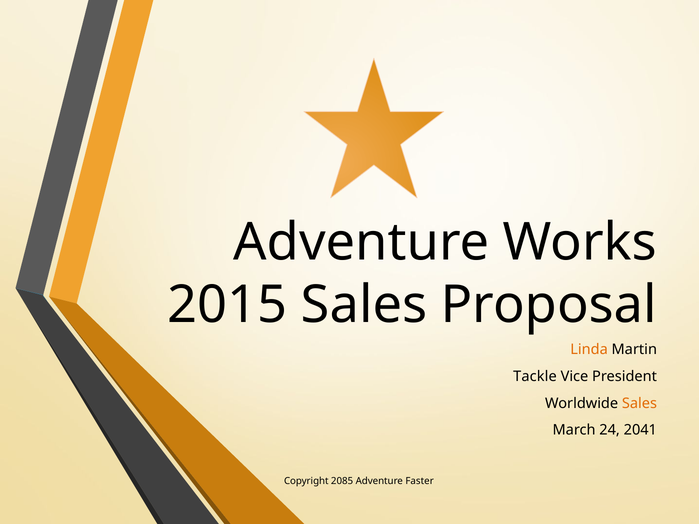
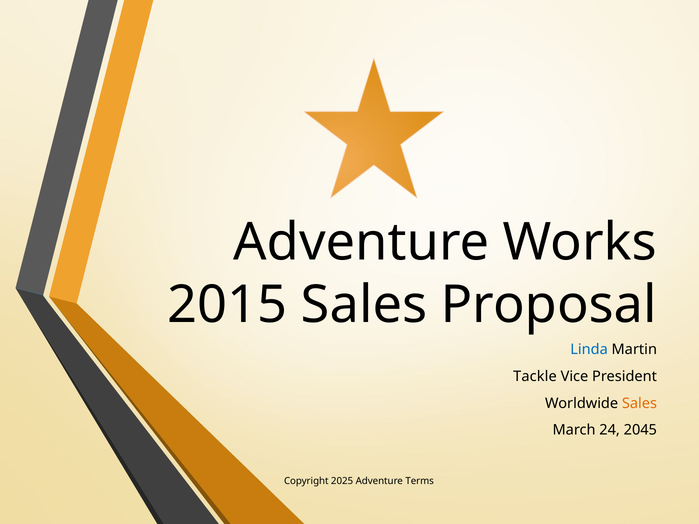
Linda colour: orange -> blue
2041: 2041 -> 2045
2085: 2085 -> 2025
Faster: Faster -> Terms
